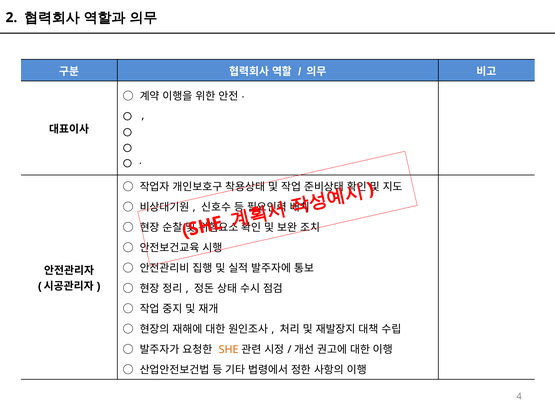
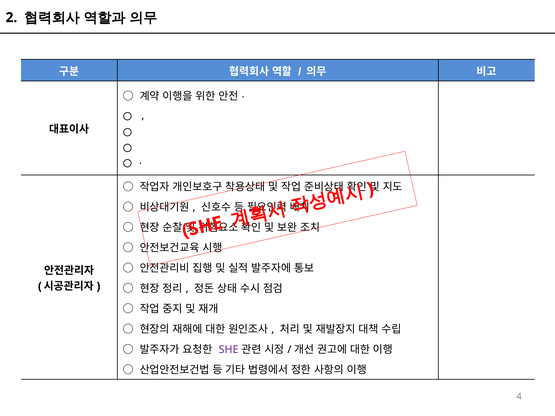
SHE colour: orange -> purple
